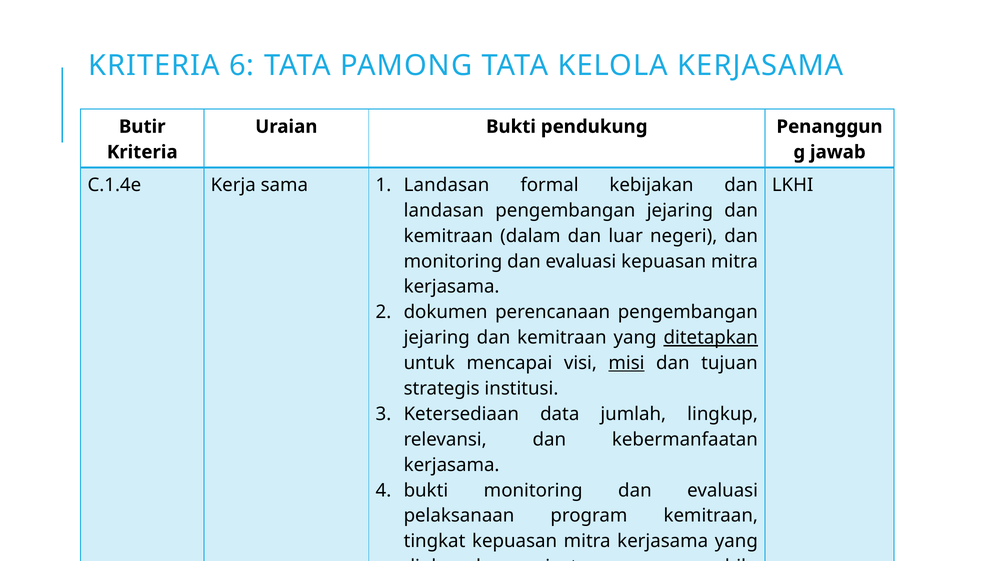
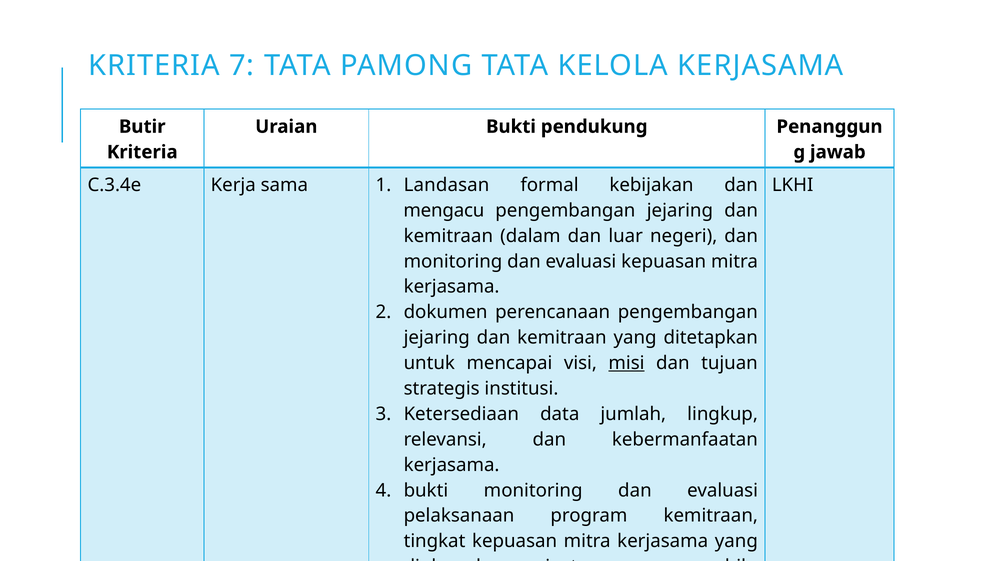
6: 6 -> 7
C.1.4e: C.1.4e -> C.3.4e
landasan at (444, 210): landasan -> mengacu
ditetapkan underline: present -> none
